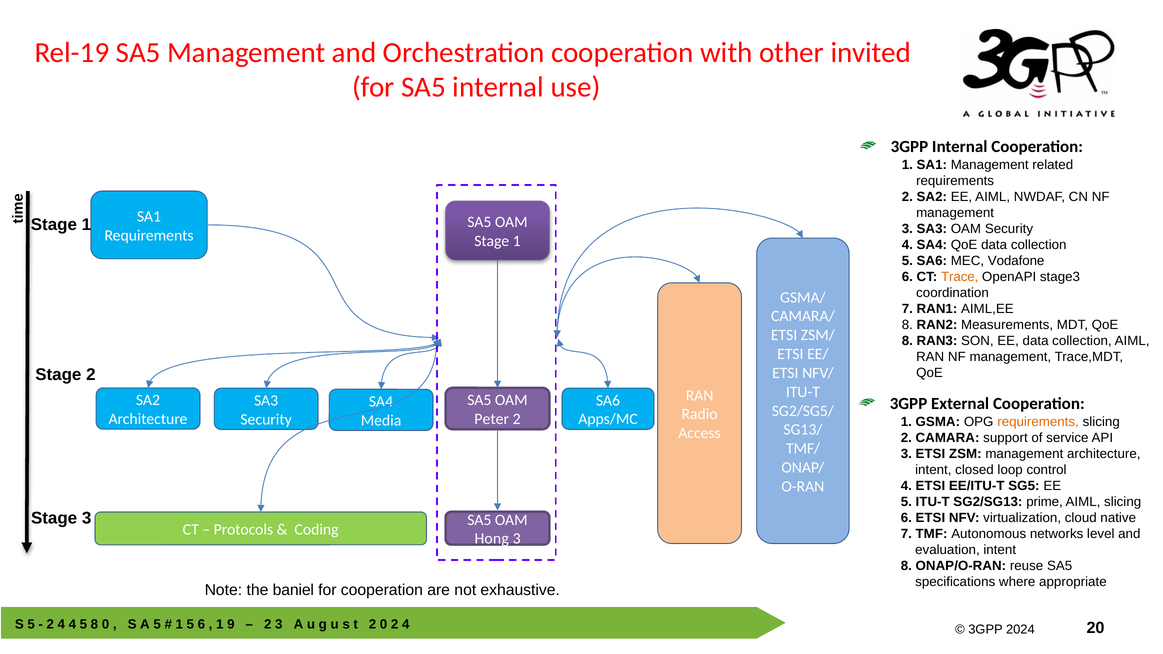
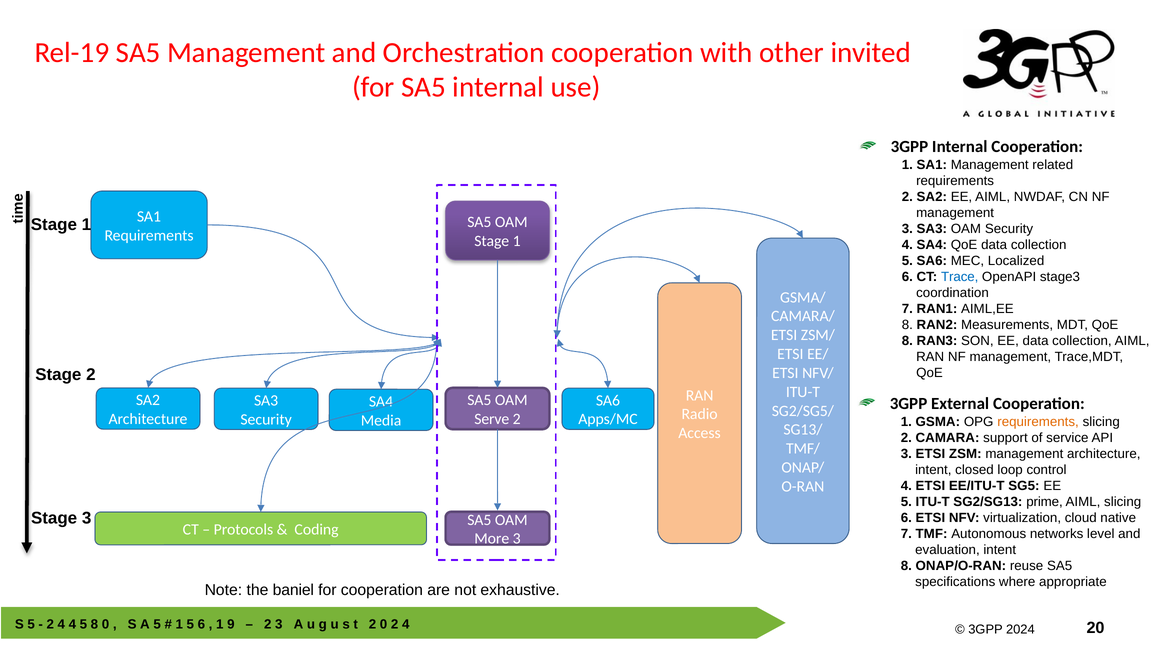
Vodafone: Vodafone -> Localized
Trace colour: orange -> blue
Peter: Peter -> Serve
Hong: Hong -> More
